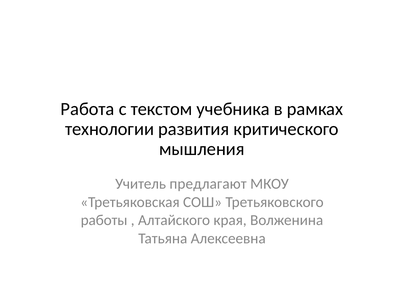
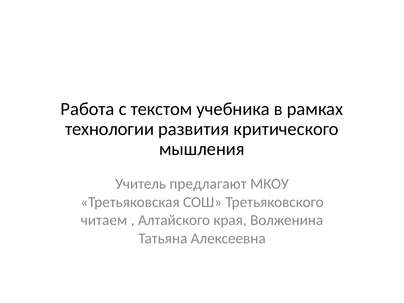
работы: работы -> читаем
